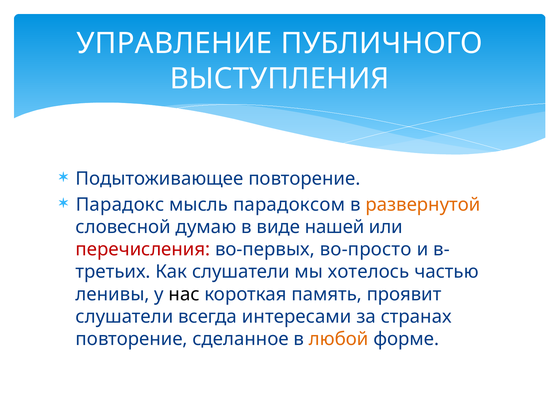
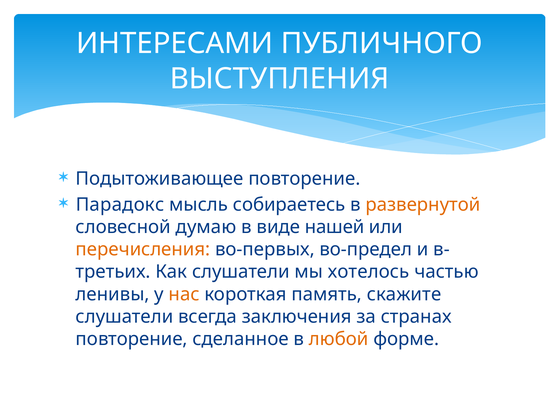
УПРАВЛЕНИЕ: УПРАВЛЕНИЕ -> ИНТЕРЕСАМИ
парадоксом: парадоксом -> собираетесь
перечисления colour: red -> orange
во-просто: во-просто -> во-предел
нас colour: black -> orange
проявит: проявит -> скажите
интересами: интересами -> заключения
